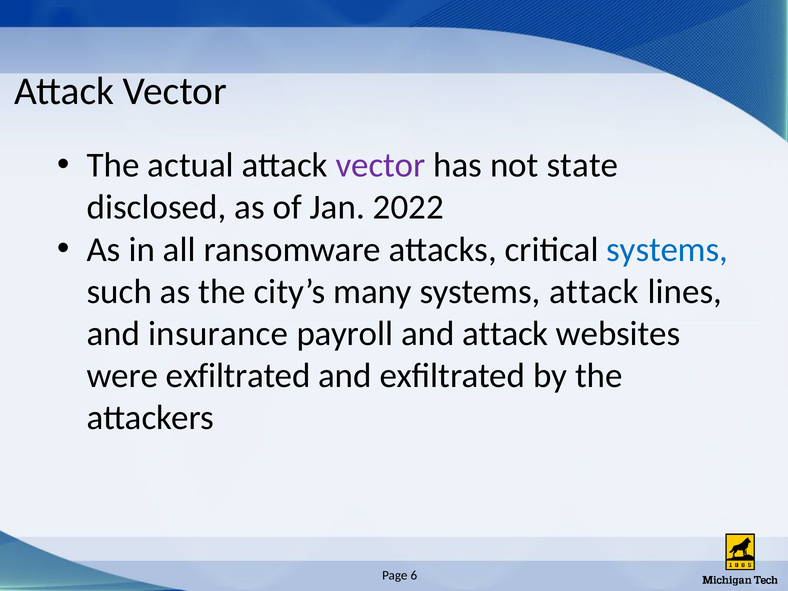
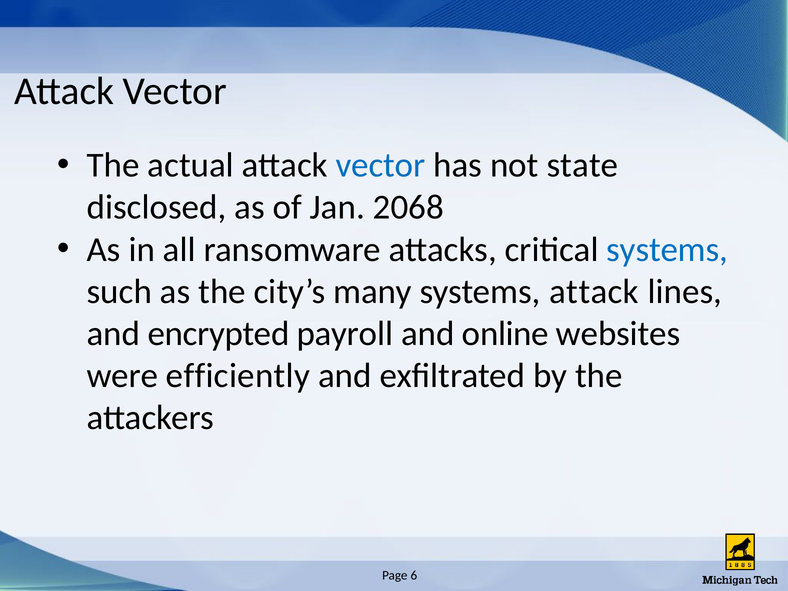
vector at (381, 165) colour: purple -> blue
2022: 2022 -> 2068
insurance: insurance -> encrypted
and attack: attack -> online
were exfiltrated: exfiltrated -> efficiently
